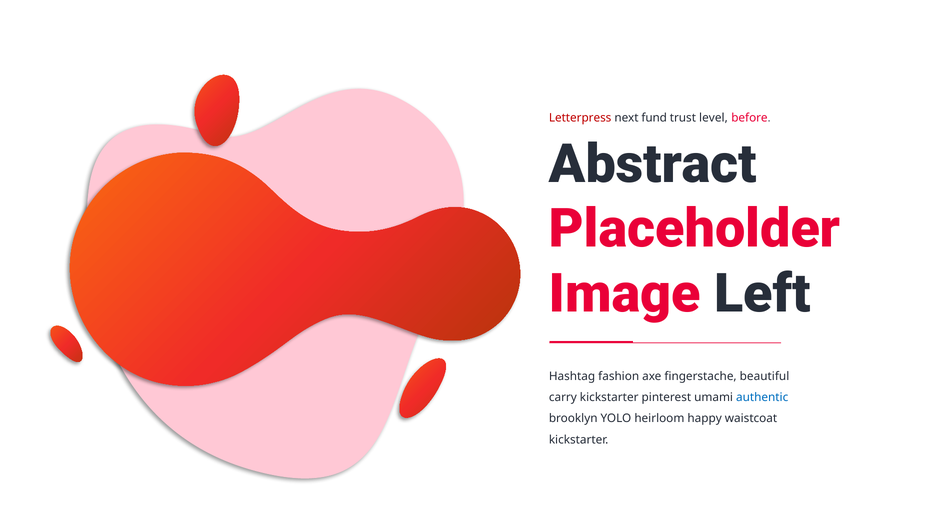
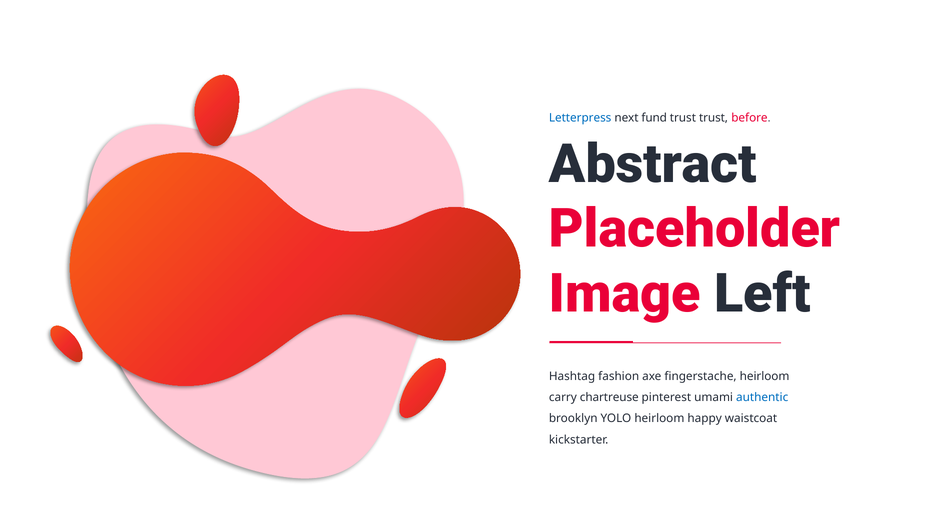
Letterpress colour: red -> blue
trust level: level -> trust
fingerstache beautiful: beautiful -> heirloom
carry kickstarter: kickstarter -> chartreuse
